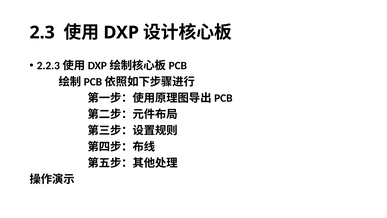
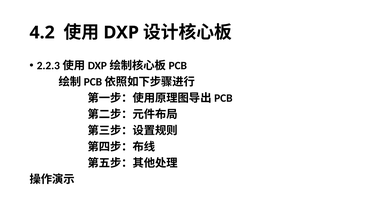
2.3: 2.3 -> 4.2
